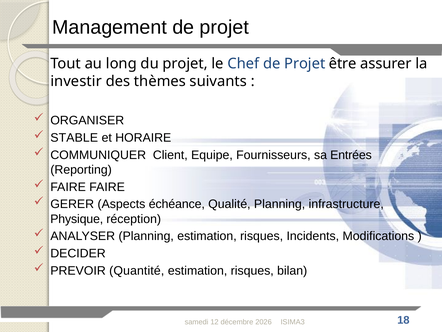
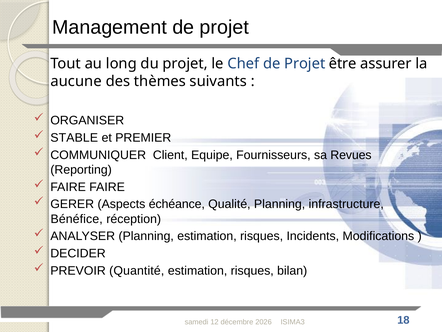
investir: investir -> aucune
HORAIRE: HORAIRE -> PREMIER
Entrées: Entrées -> Revues
Physique: Physique -> Bénéfice
